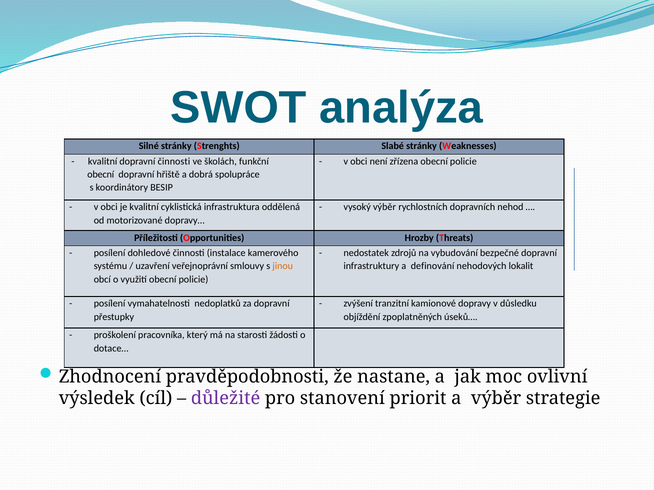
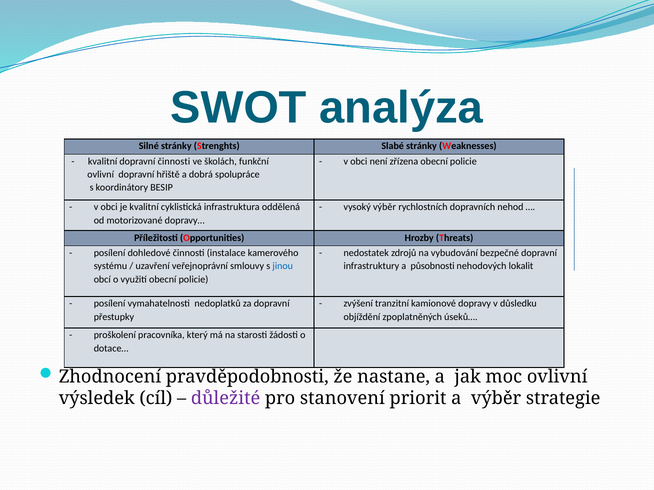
obecní at (101, 175): obecní -> ovlivní
jinou colour: orange -> blue
definování: definování -> působnosti
